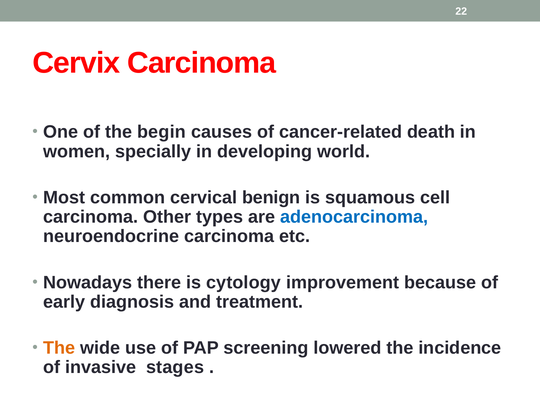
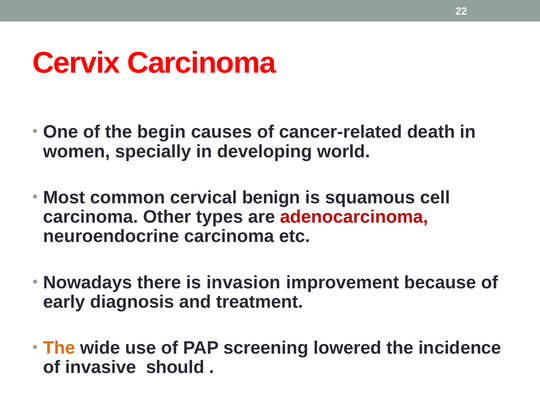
adenocarcinoma colour: blue -> red
cytology: cytology -> invasion
stages: stages -> should
